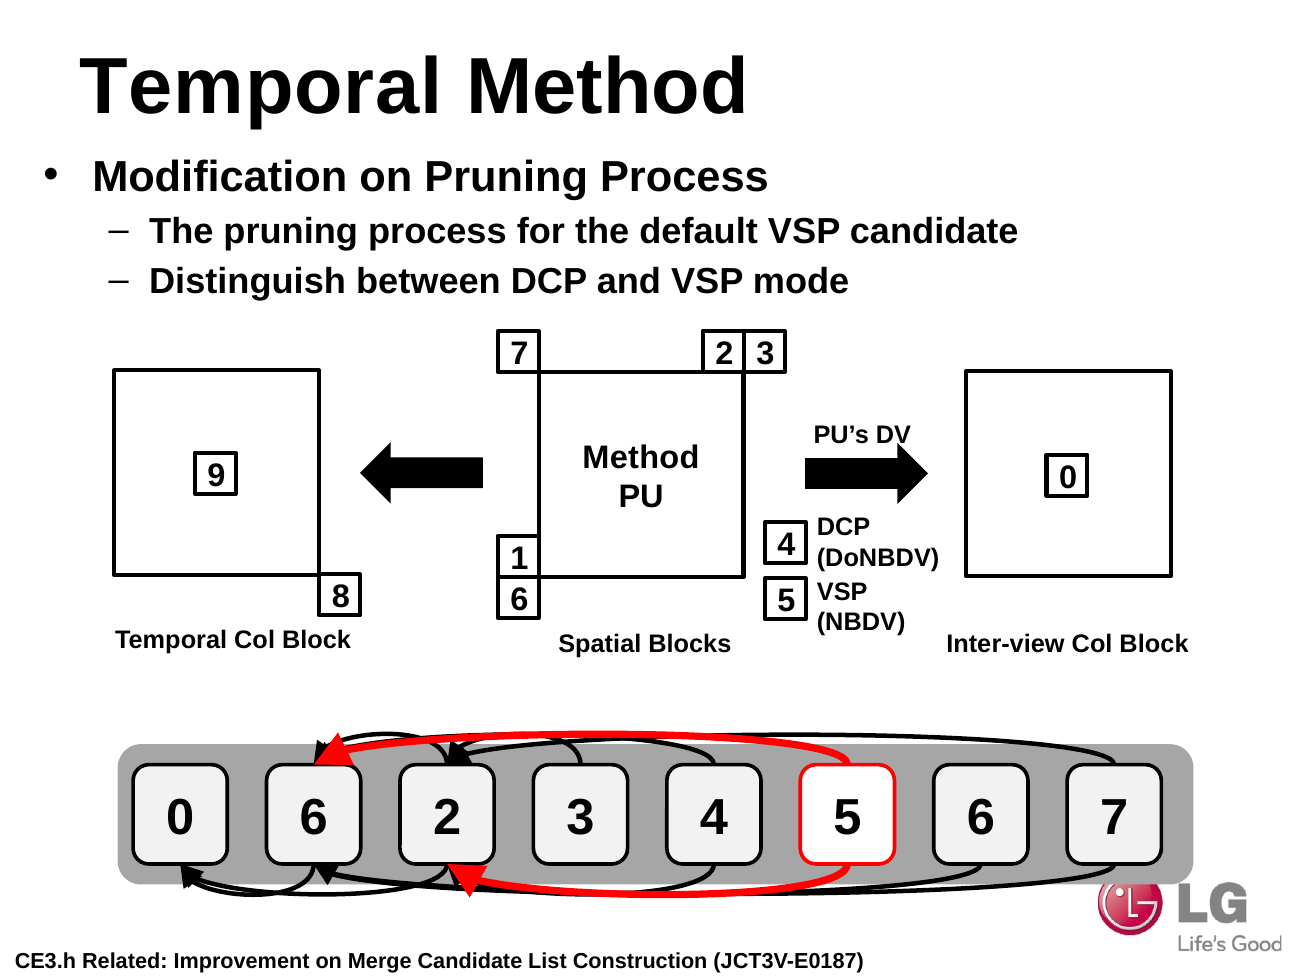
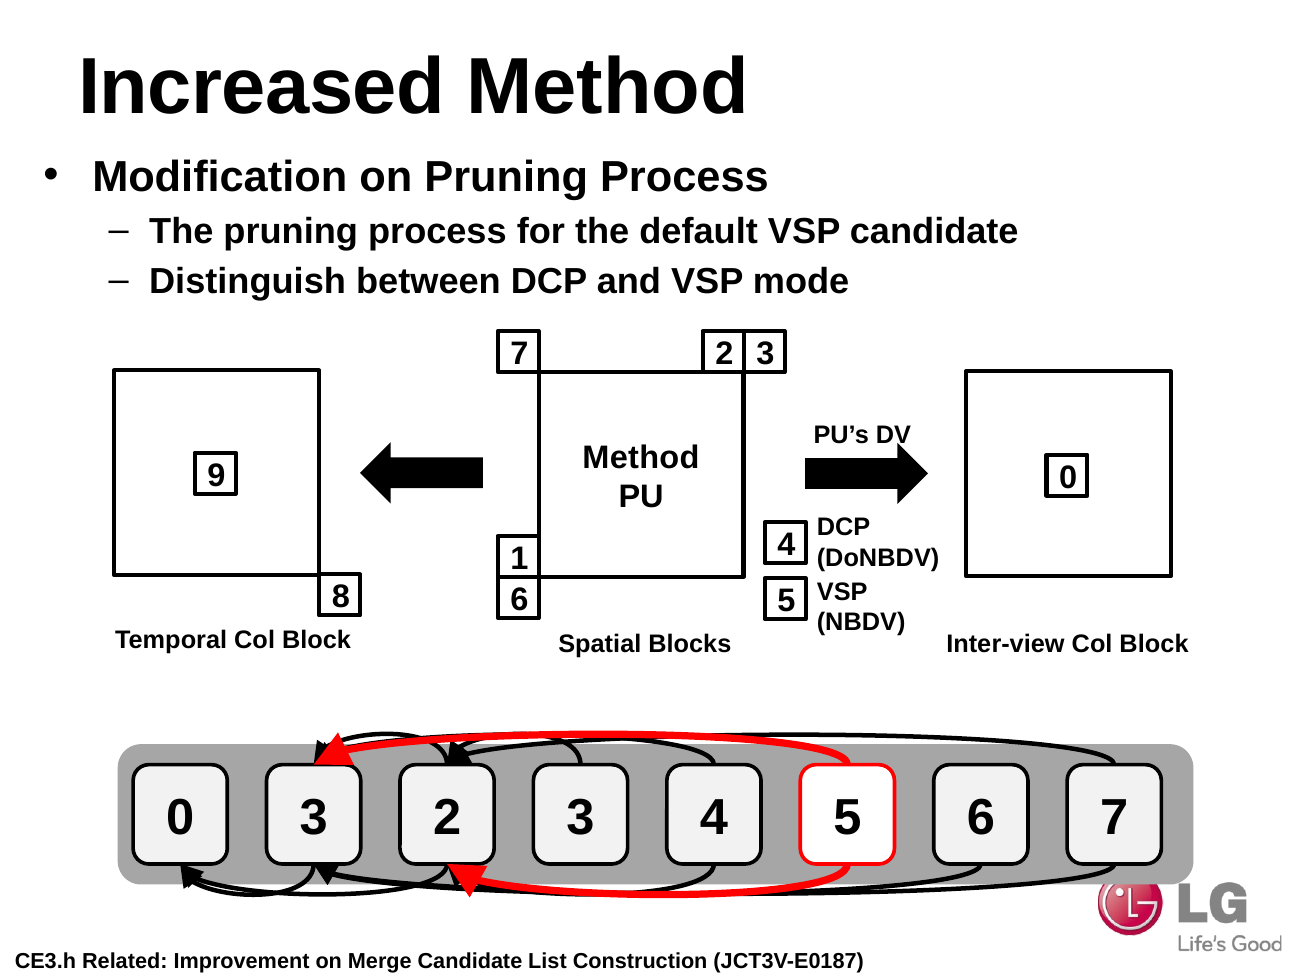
Temporal at (261, 88): Temporal -> Increased
0 6: 6 -> 3
